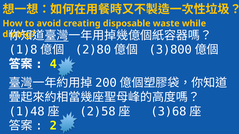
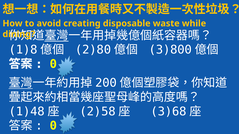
4 at (53, 64): 4 -> 0
2 at (53, 126): 2 -> 0
